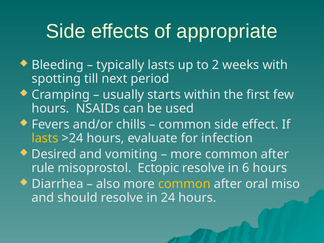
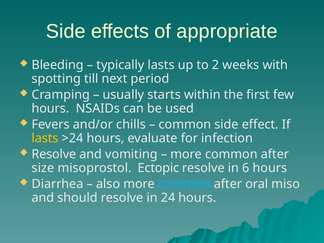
Desired at (54, 154): Desired -> Resolve
rule: rule -> size
common at (184, 184) colour: yellow -> light blue
